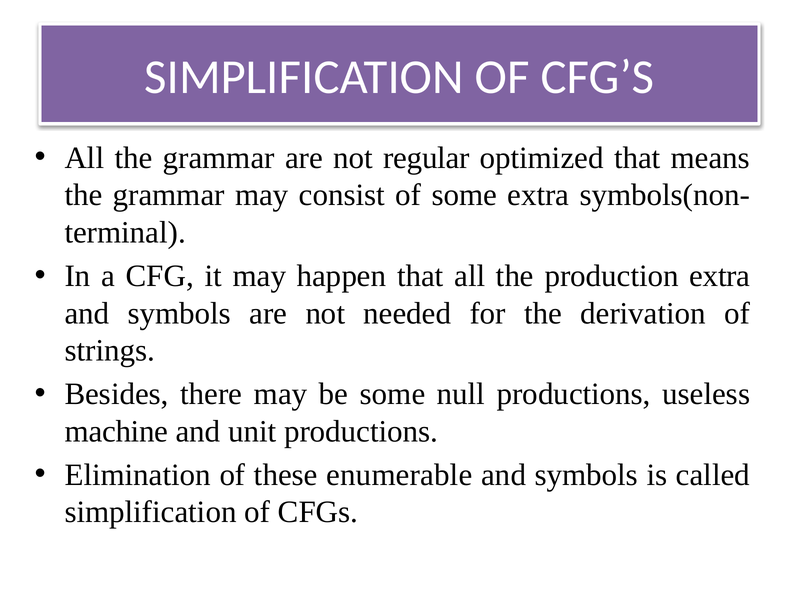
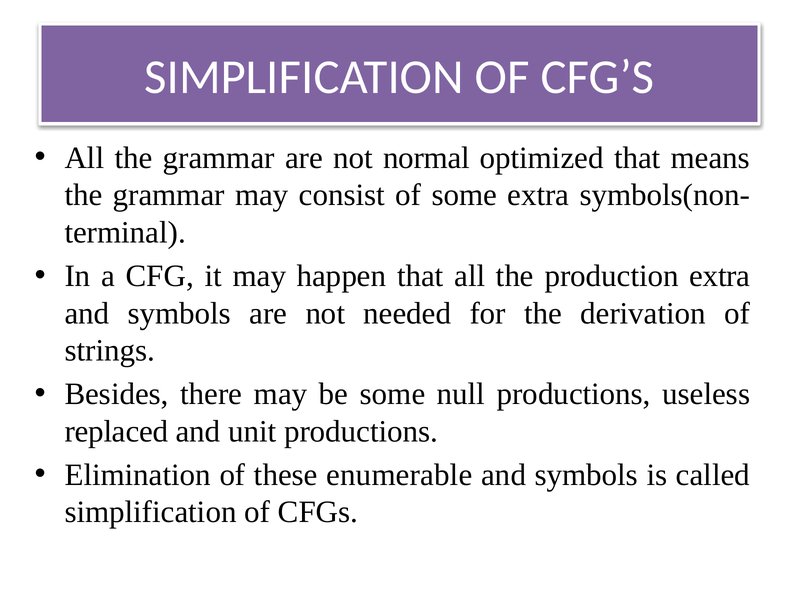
regular: regular -> normal
machine: machine -> replaced
